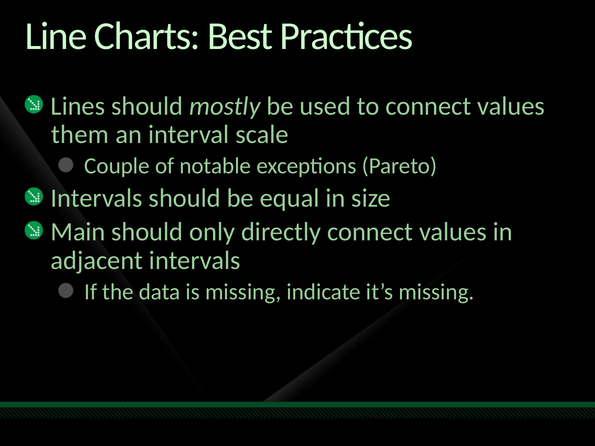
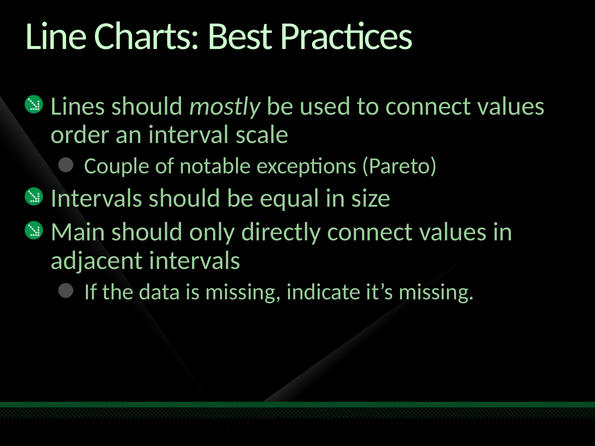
them: them -> order
